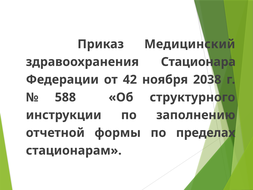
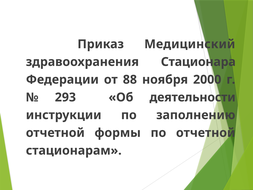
42: 42 -> 88
2038: 2038 -> 2000
588: 588 -> 293
структурного: структурного -> деятельности
по пределах: пределах -> отчетной
